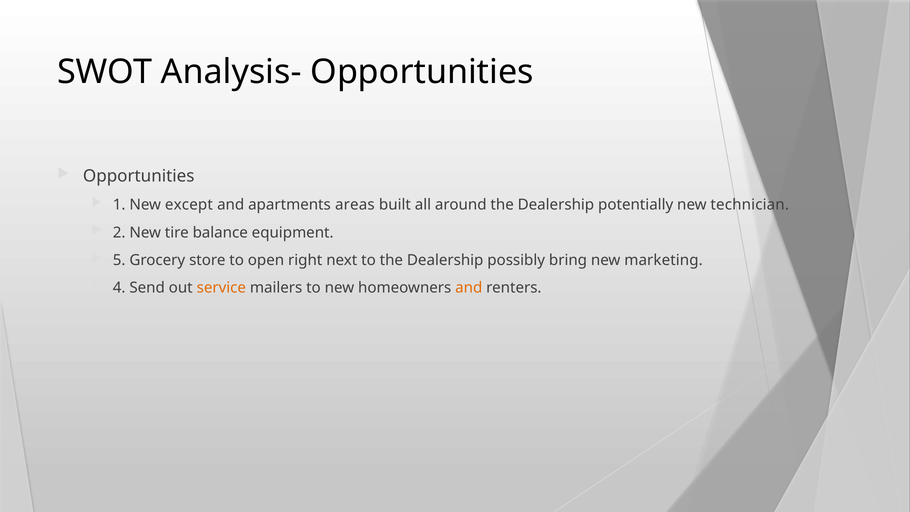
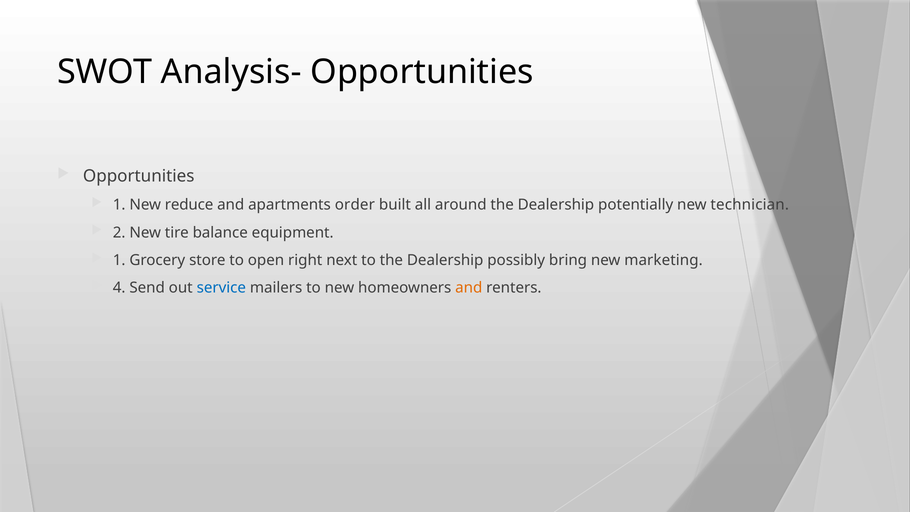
except: except -> reduce
areas: areas -> order
5 at (119, 260): 5 -> 1
service colour: orange -> blue
